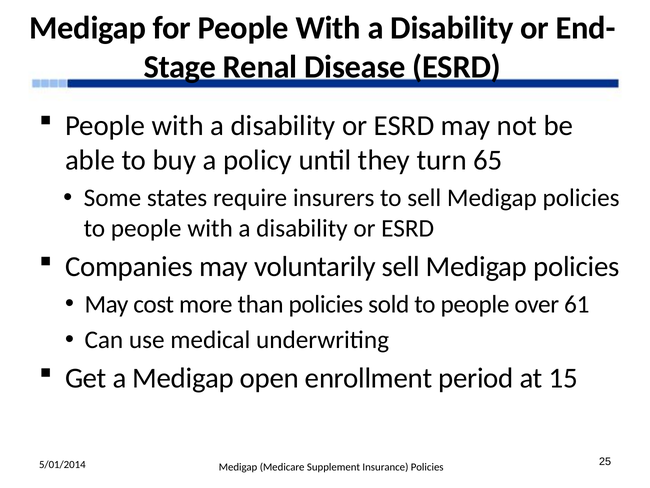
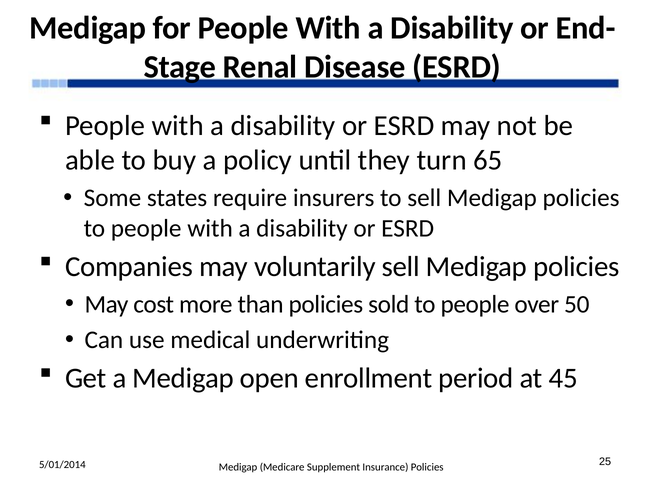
61: 61 -> 50
15: 15 -> 45
